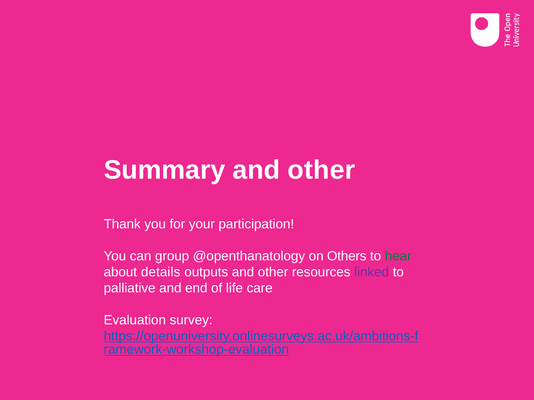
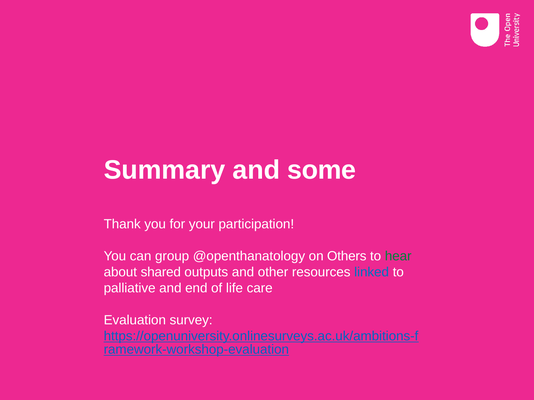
Summary and other: other -> some
details: details -> shared
linked colour: purple -> blue
